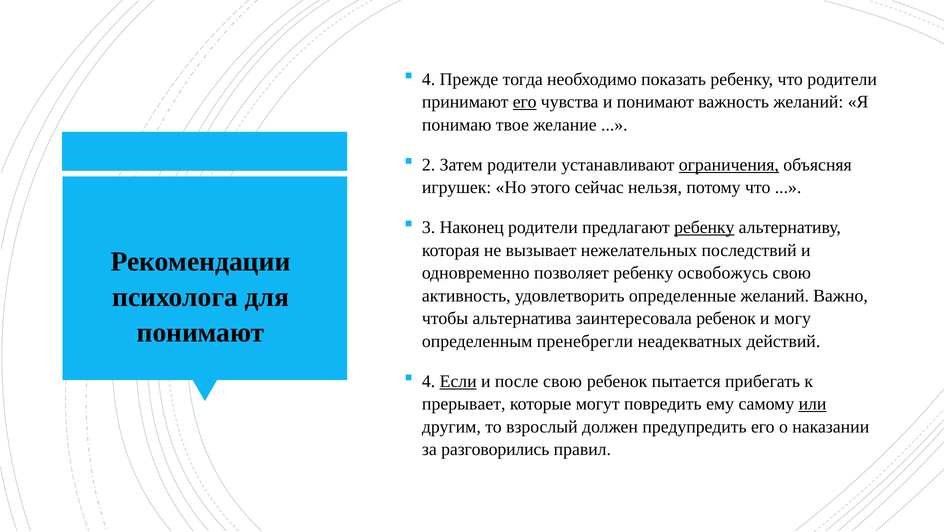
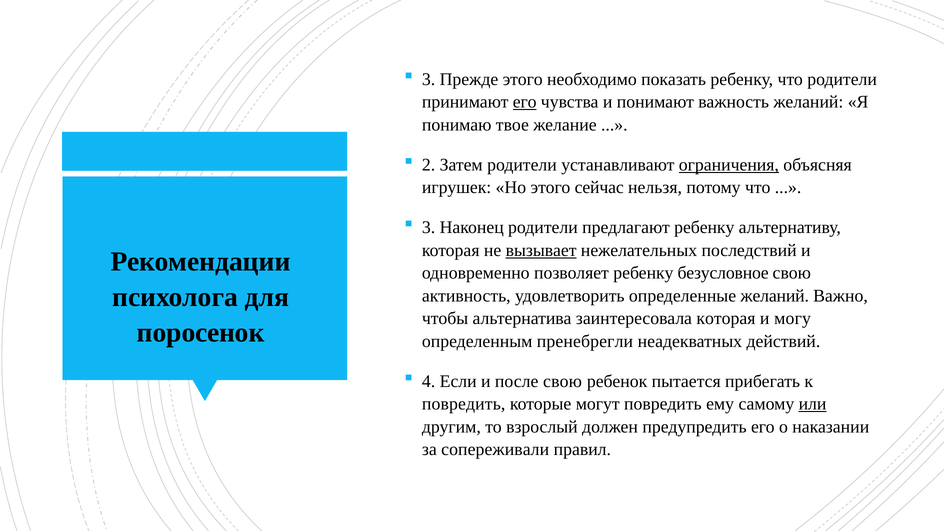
4 at (429, 79): 4 -> 3
Прежде тогда: тогда -> этого
ребенку at (704, 228) underline: present -> none
вызывает underline: none -> present
освобожусь: освобожусь -> безусловное
заинтересовала ребенок: ребенок -> которая
понимают at (201, 333): понимают -> поросенок
Если underline: present -> none
прерывает at (464, 404): прерывает -> повредить
разговорились: разговорились -> сопереживали
